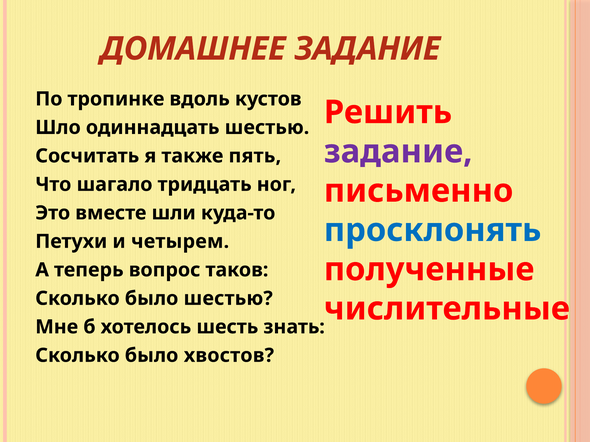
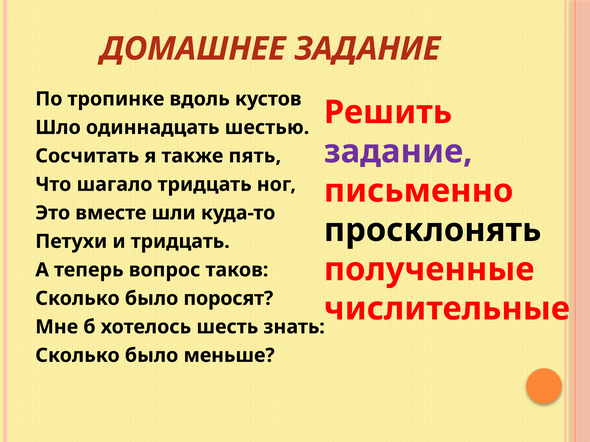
просклонять colour: blue -> black
и четырем: четырем -> тридцать
было шестью: шестью -> поросят
хвостов: хвостов -> меньше
